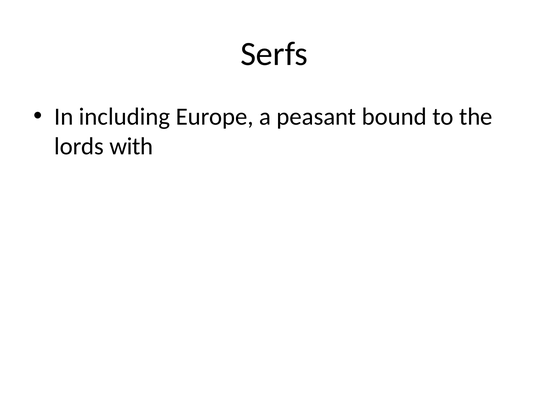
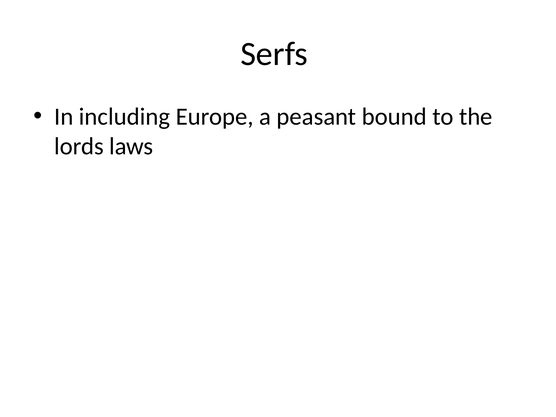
with: with -> laws
